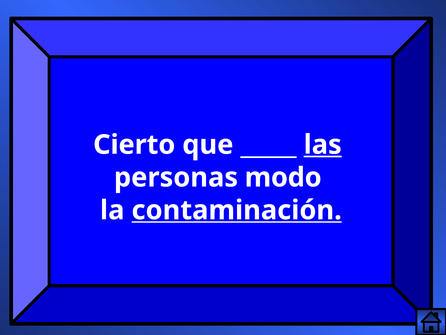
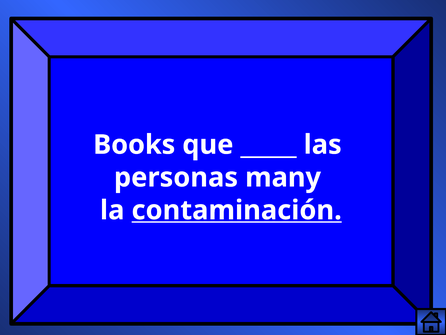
Cierto: Cierto -> Books
las underline: present -> none
modo: modo -> many
